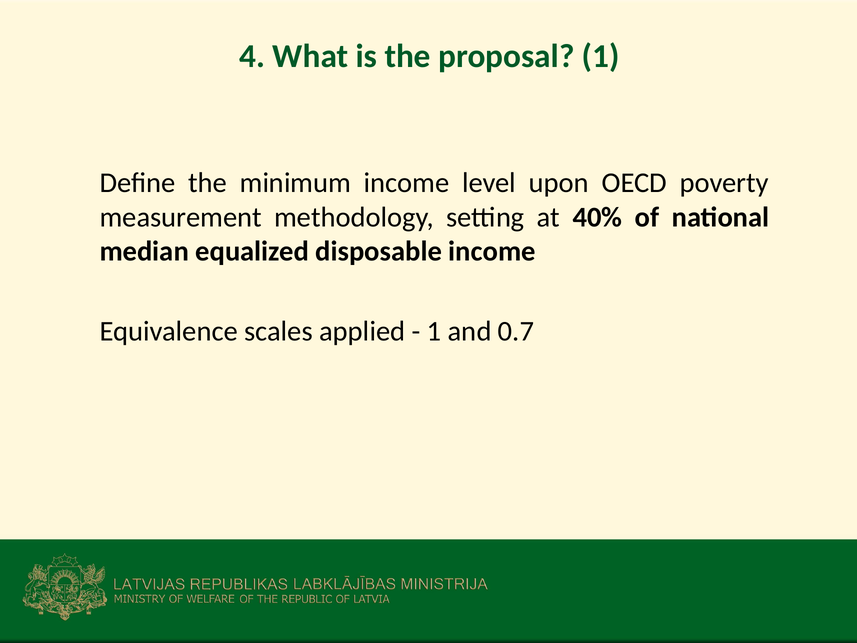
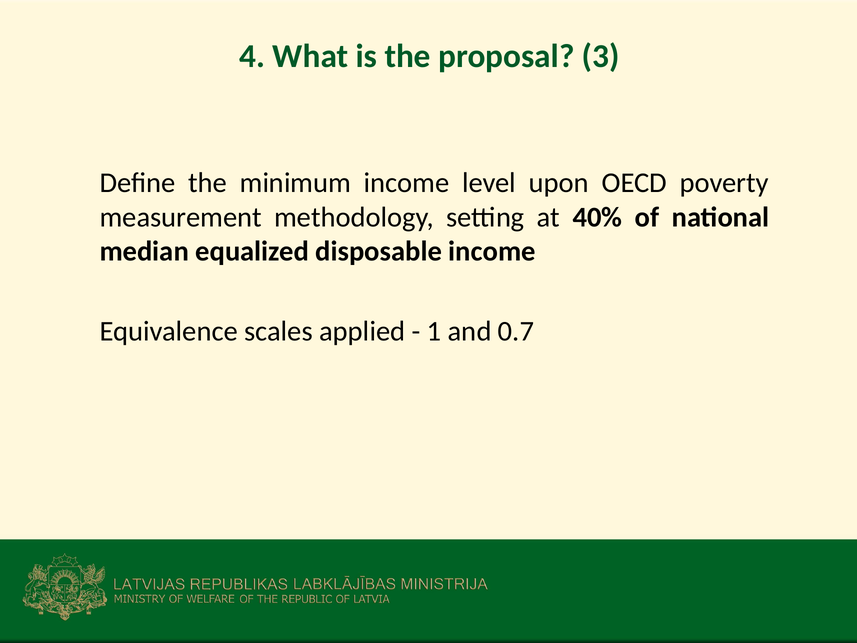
proposal 1: 1 -> 3
